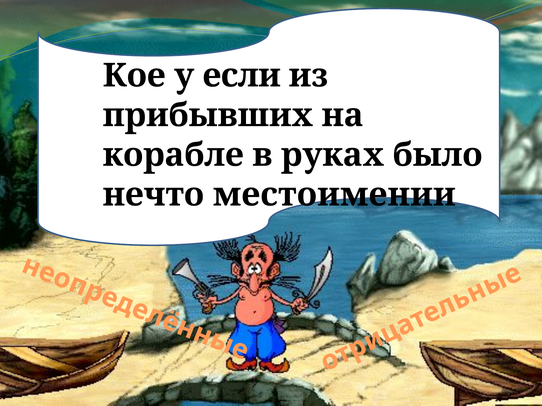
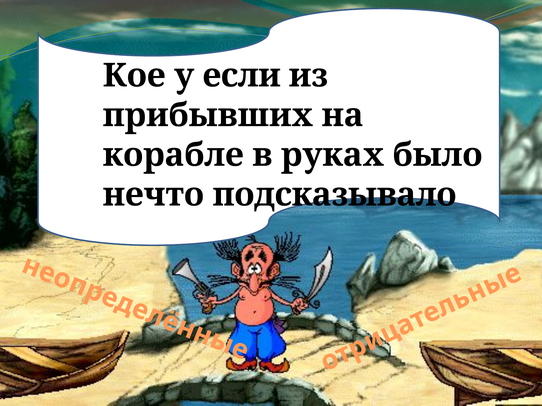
местоимении: местоимении -> подсказывало
